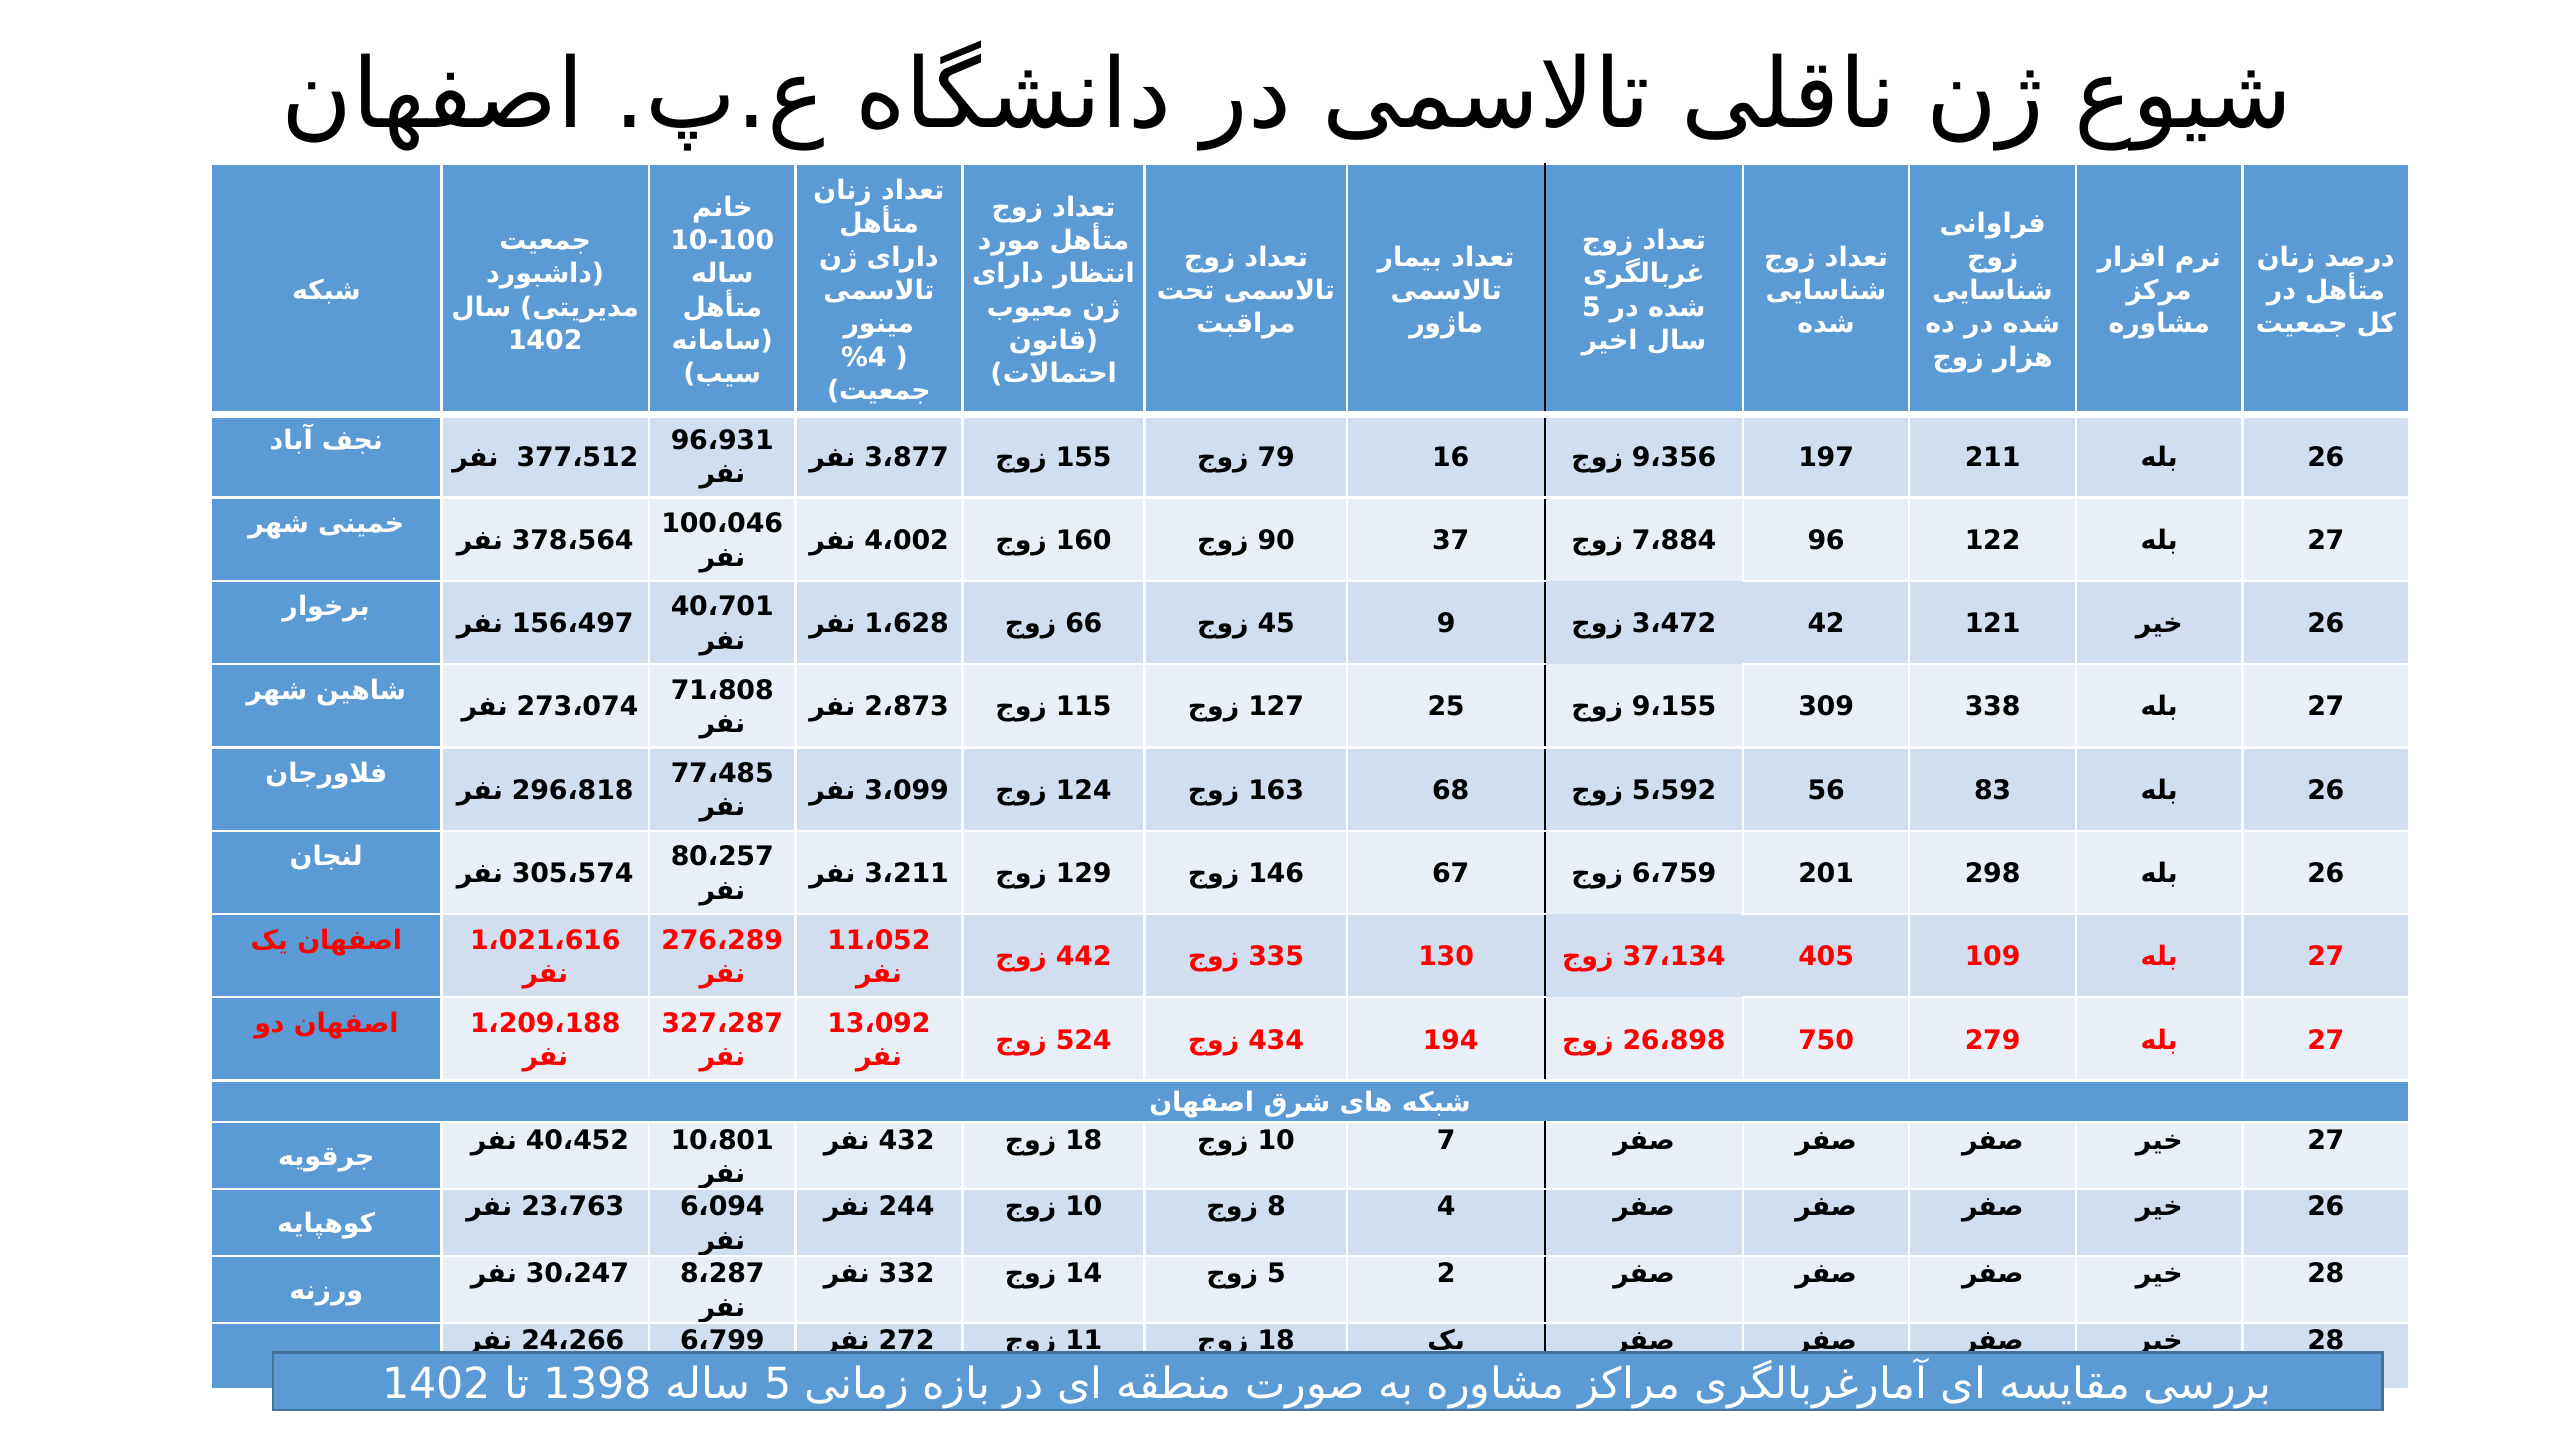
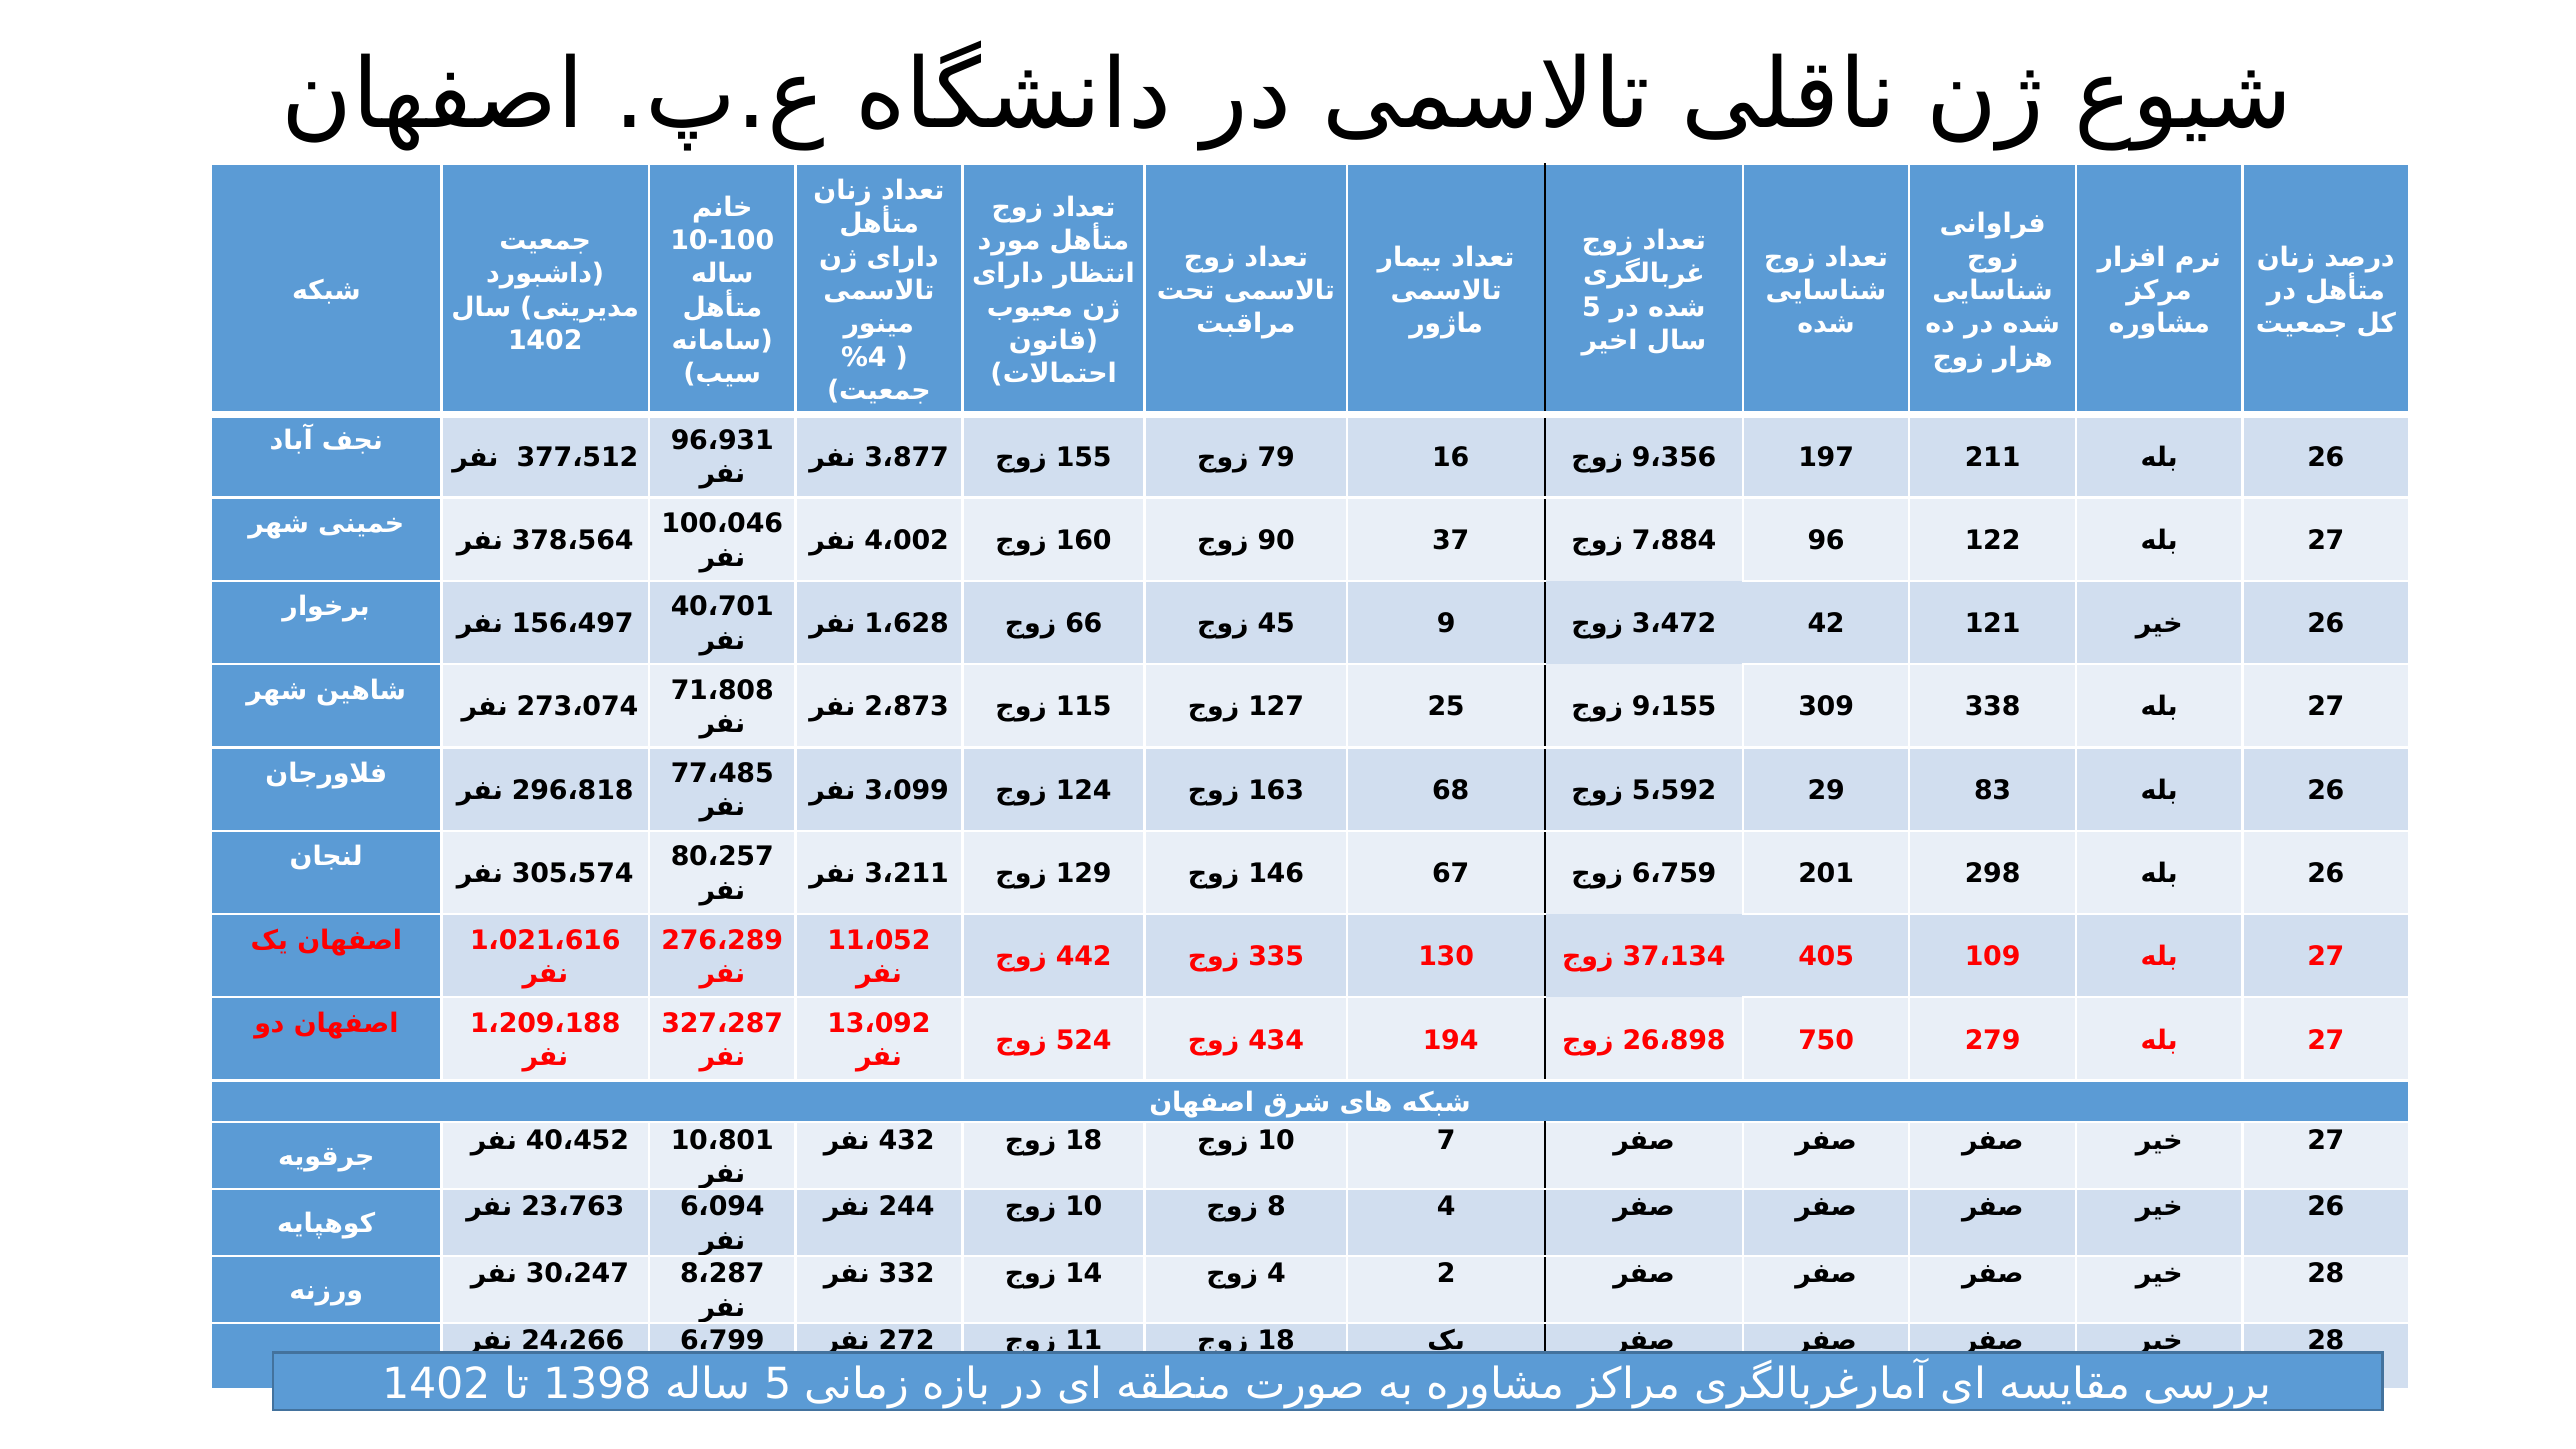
56: 56 -> 29
5 at (1276, 1274): 5 -> 4
